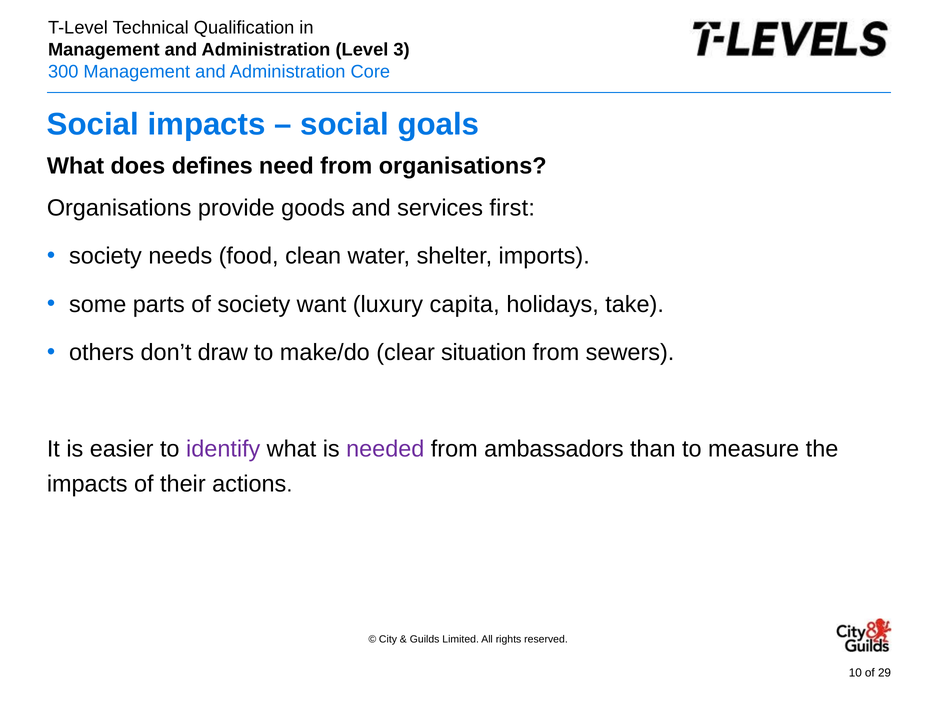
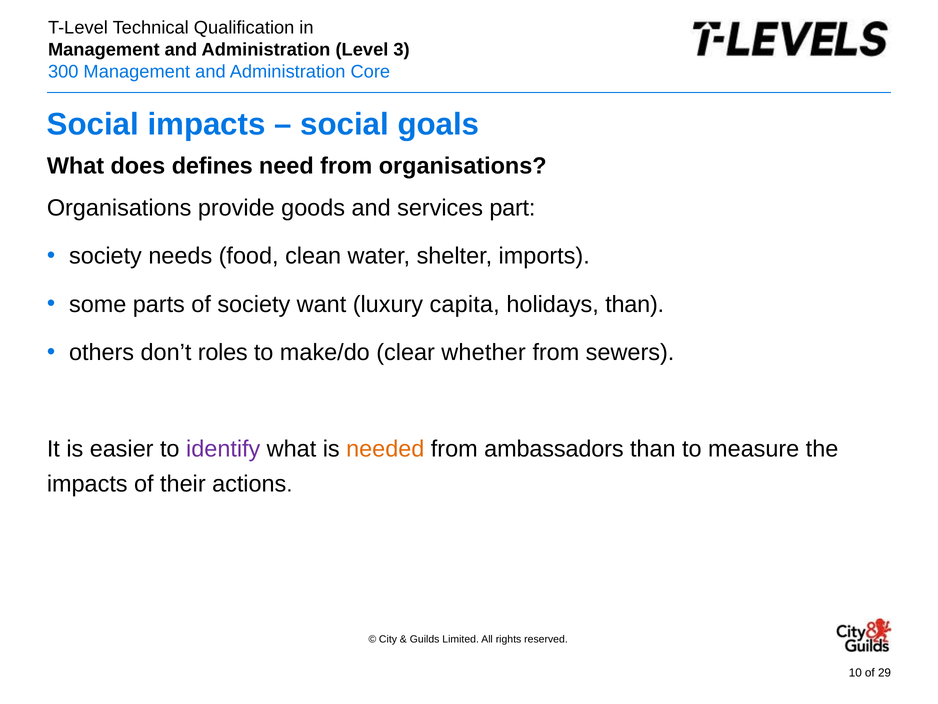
first: first -> part
holidays take: take -> than
draw: draw -> roles
situation: situation -> whether
needed colour: purple -> orange
